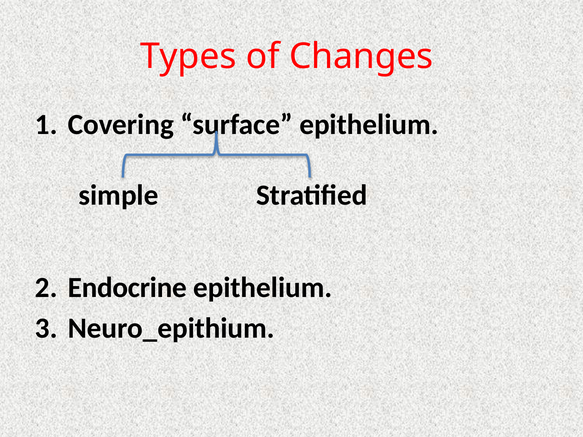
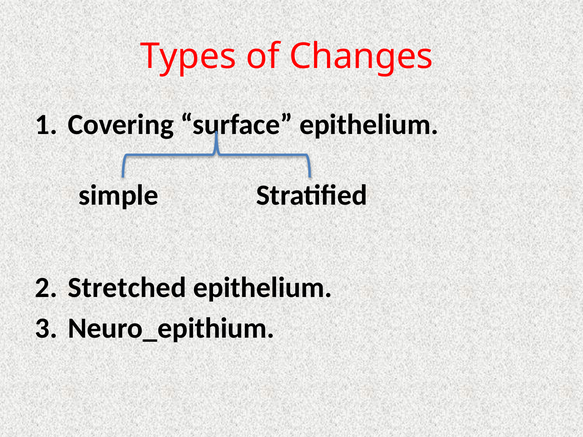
Endocrine: Endocrine -> Stretched
